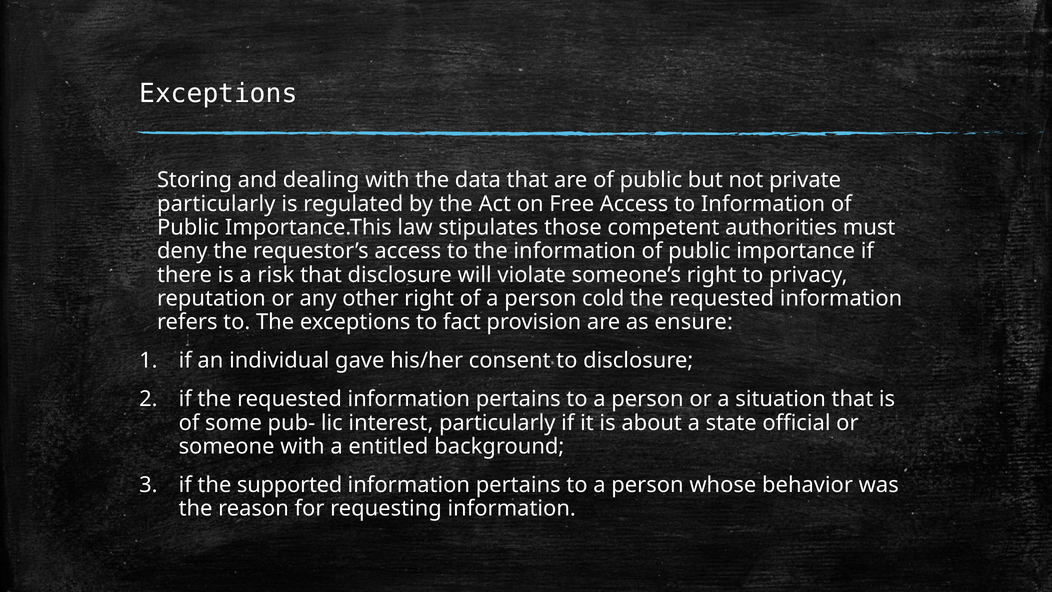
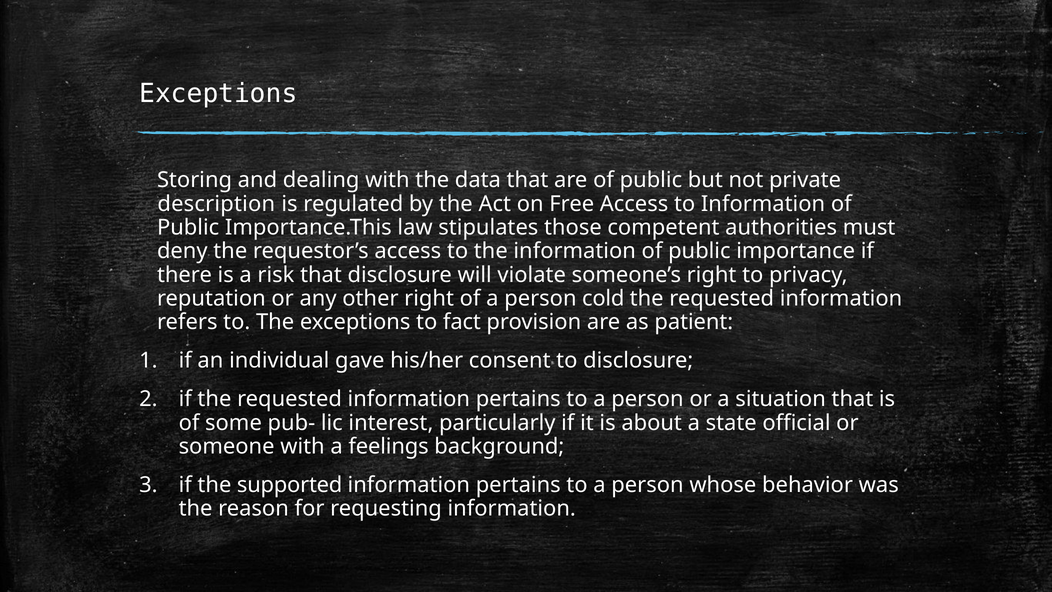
particularly at (216, 204): particularly -> description
ensure: ensure -> patient
entitled: entitled -> feelings
